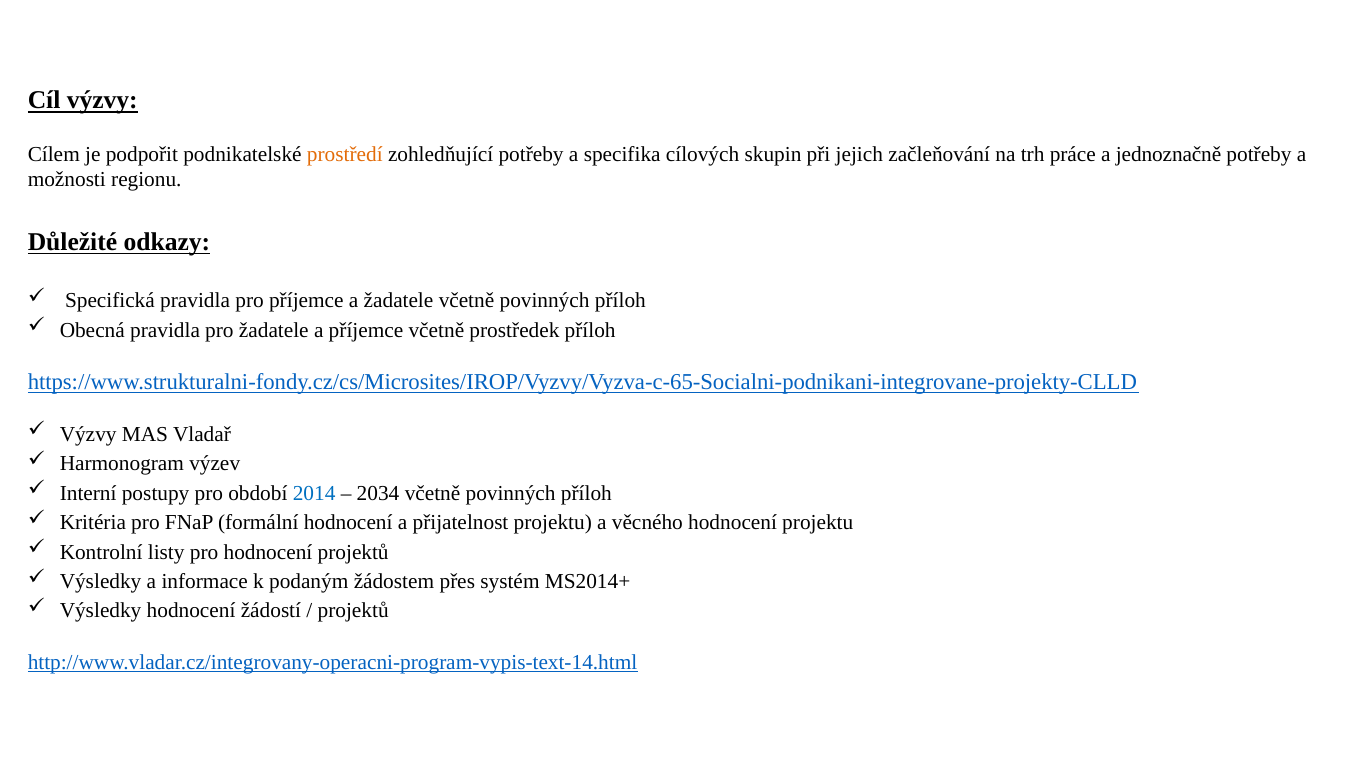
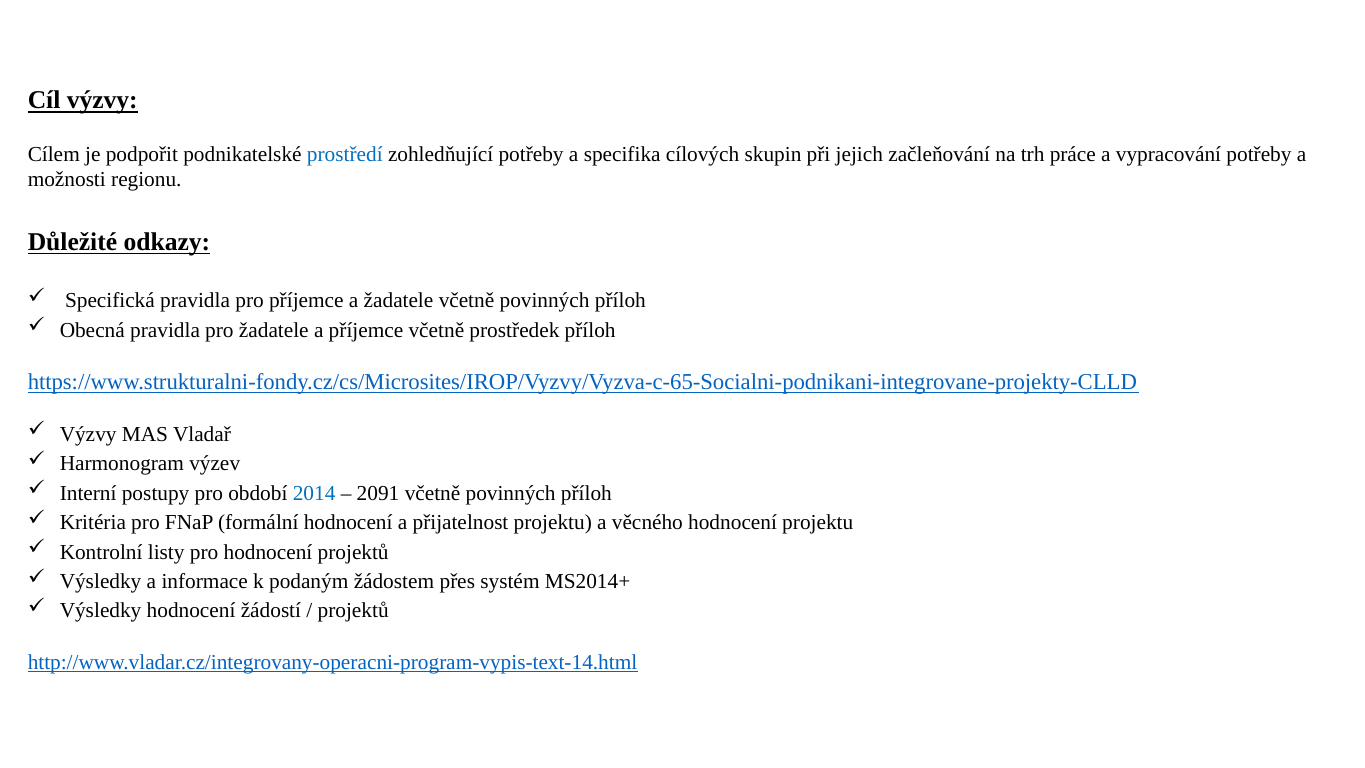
prostředí colour: orange -> blue
jednoznačně: jednoznačně -> vypracování
2034: 2034 -> 2091
